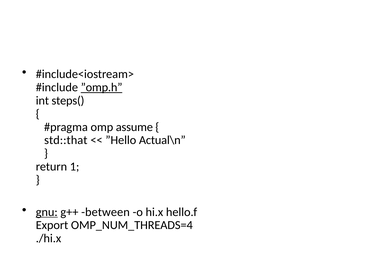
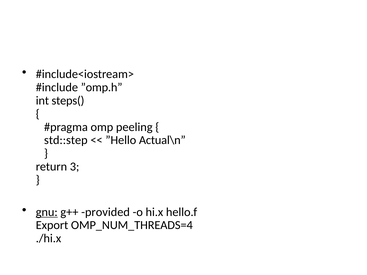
”omp.h underline: present -> none
assume: assume -> peeling
std::that: std::that -> std::step
1: 1 -> 3
between: between -> provided
